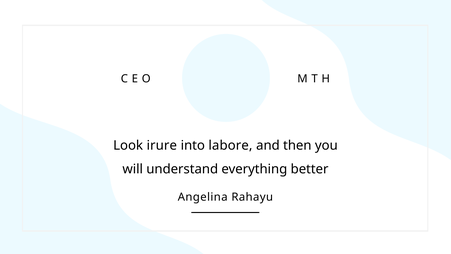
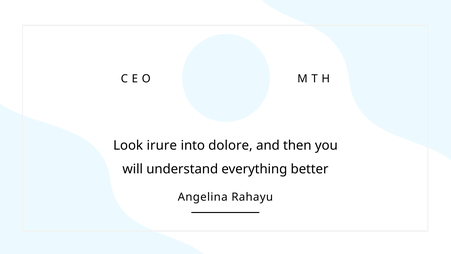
labore: labore -> dolore
